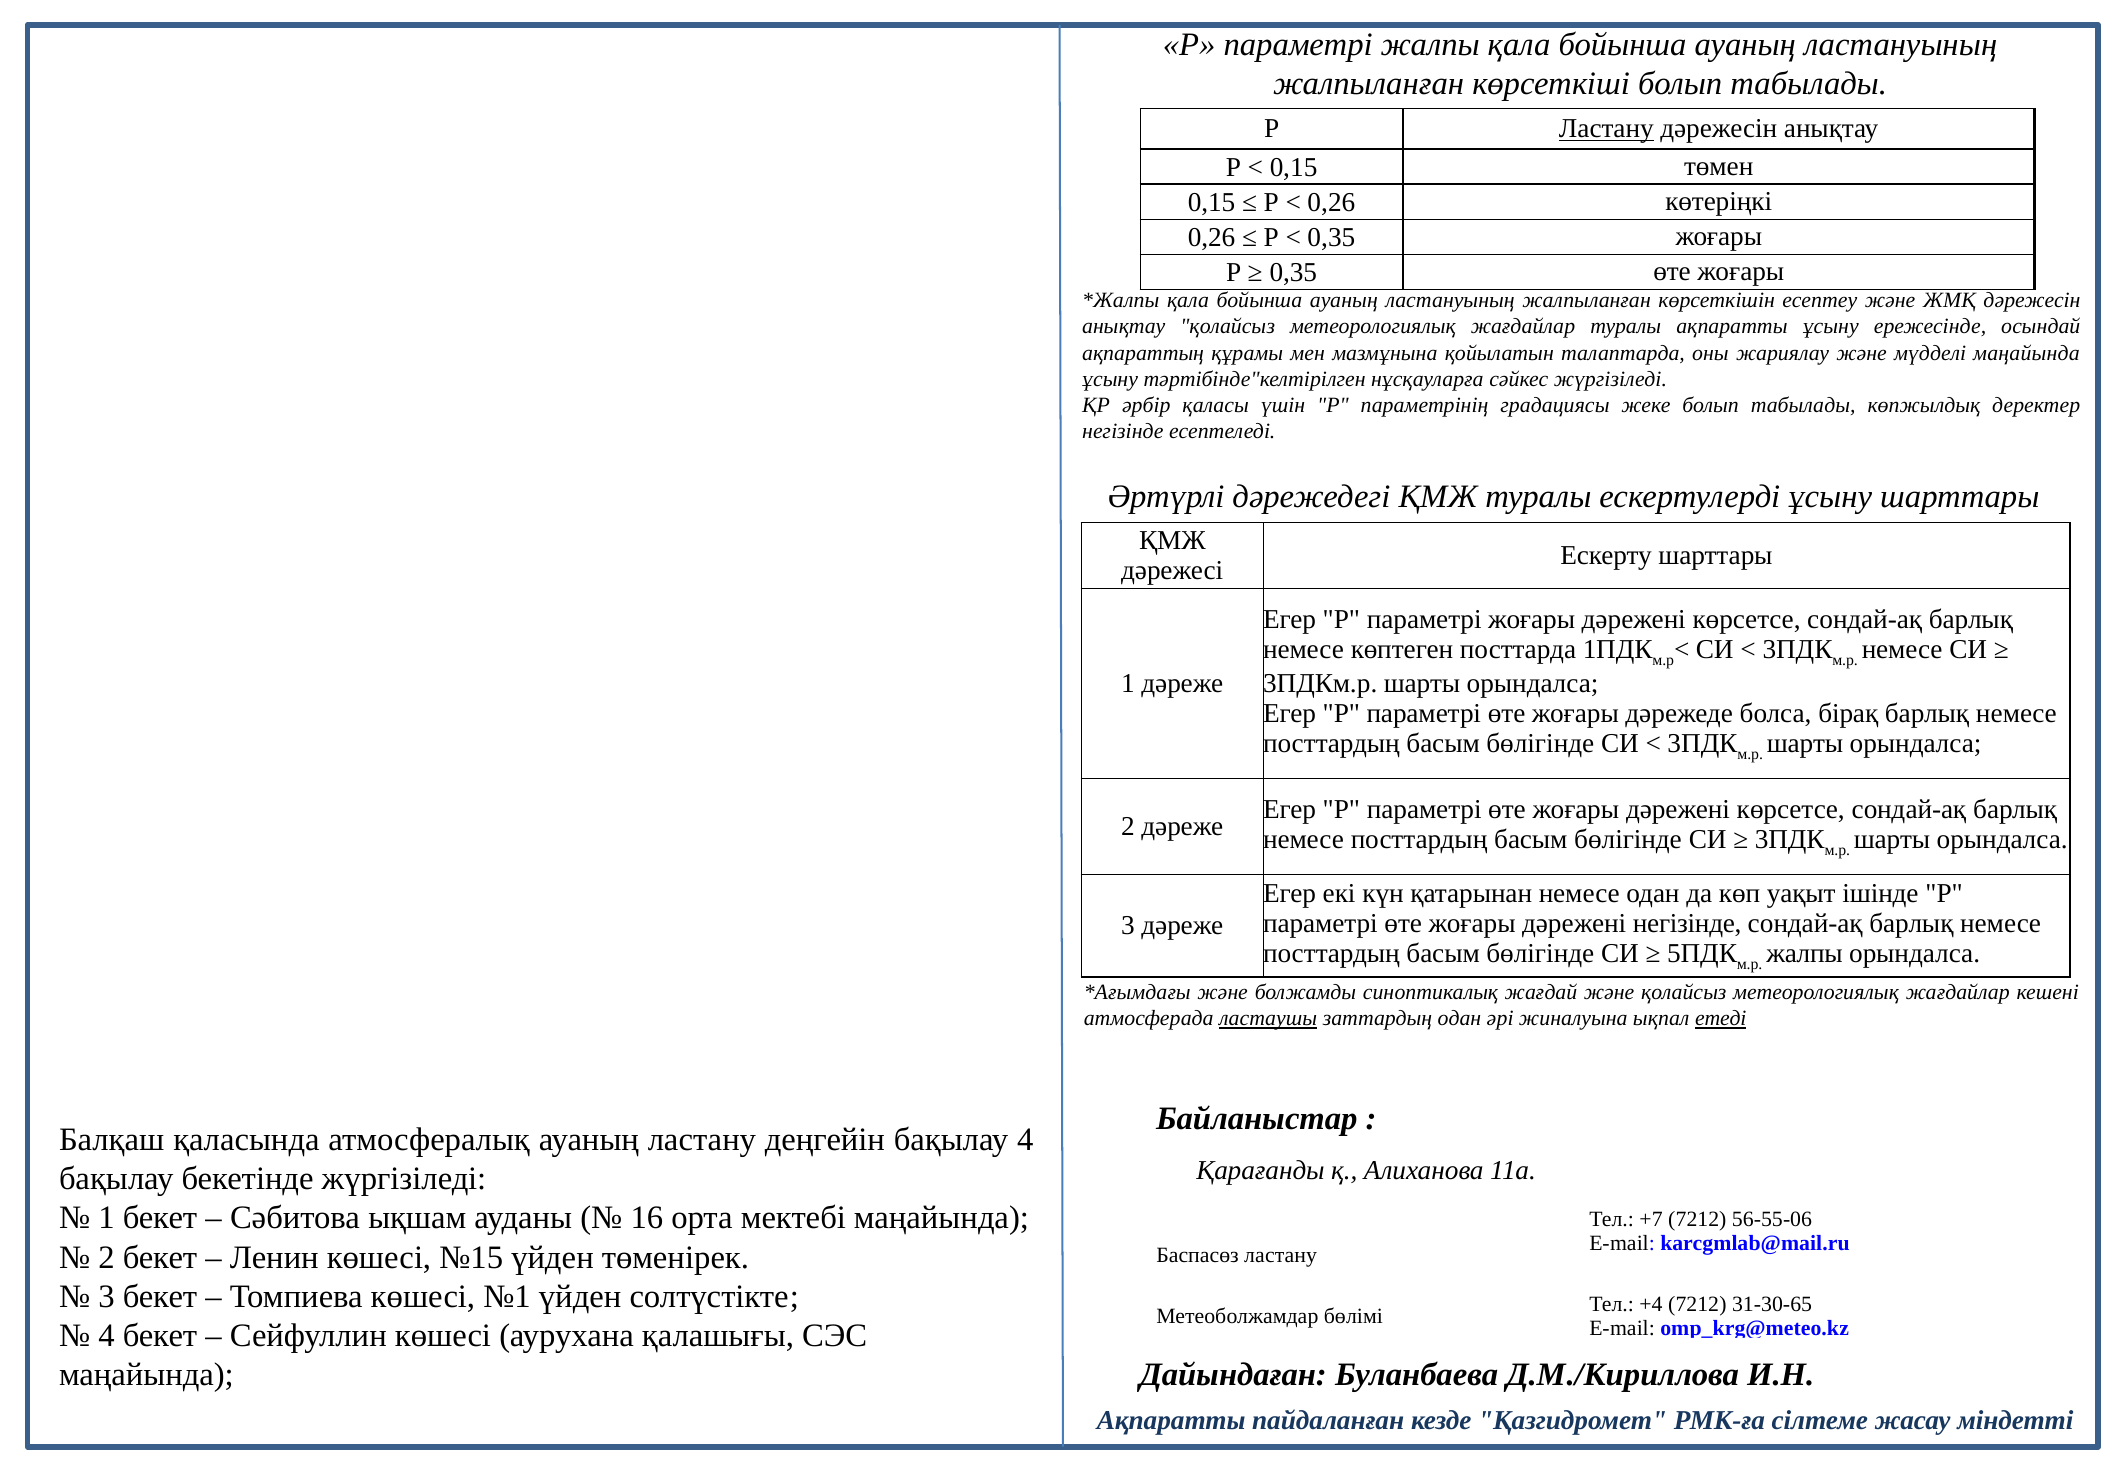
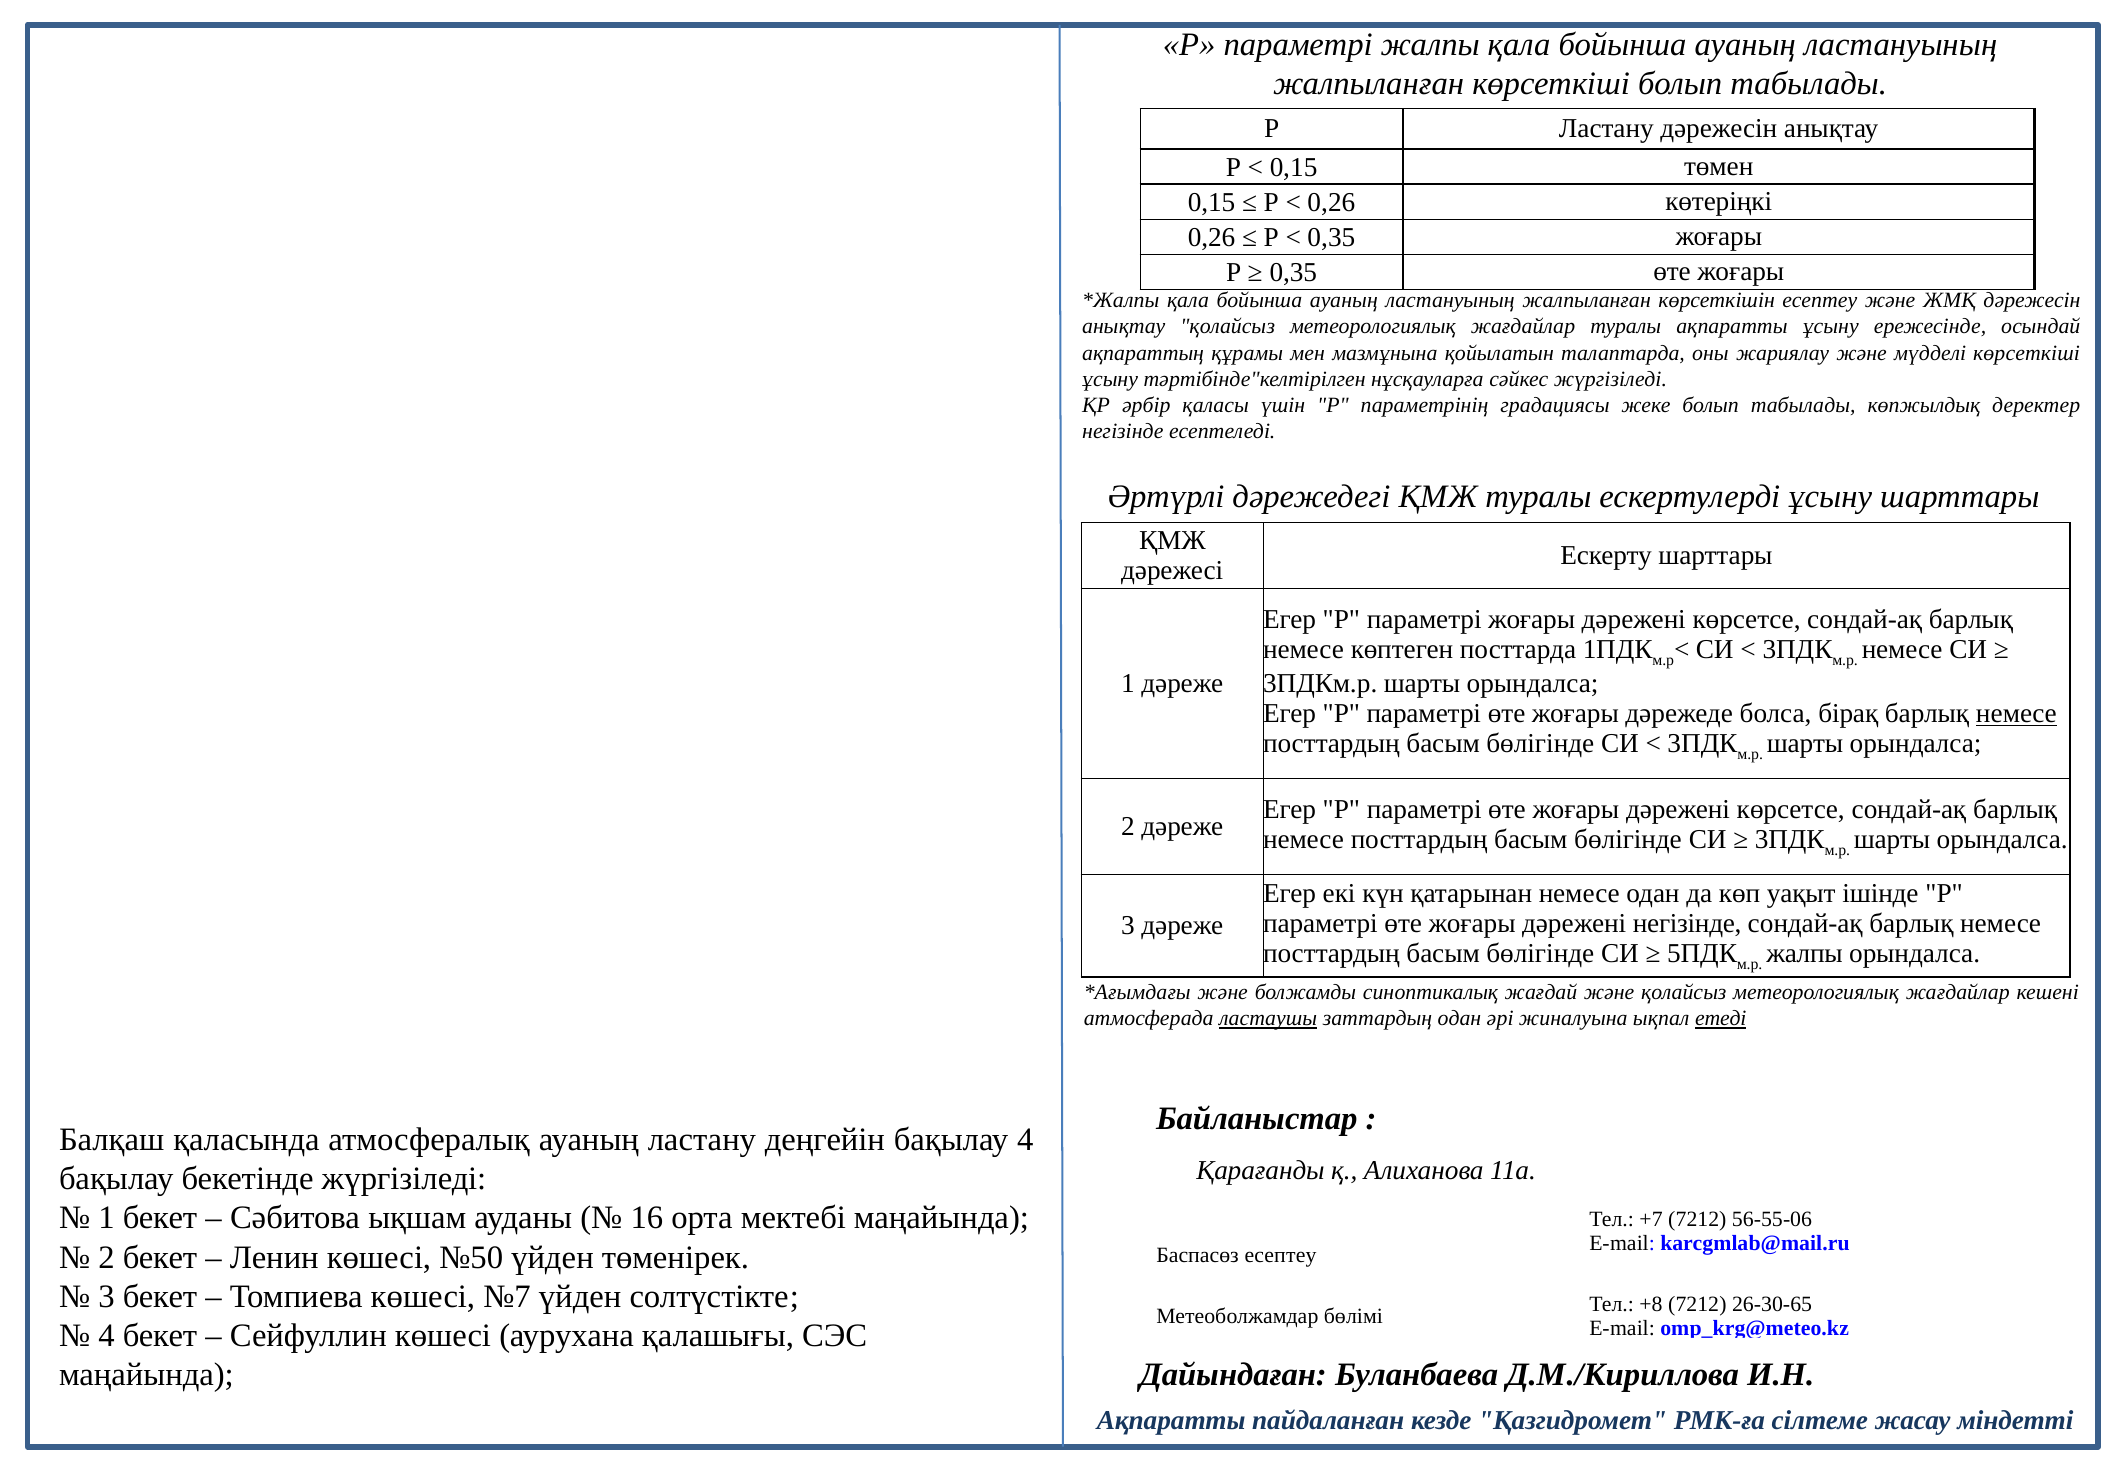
Ластану at (1606, 129) underline: present -> none
мүдделі маңайында: маңайында -> көрсеткіші
немесе at (2016, 714) underline: none -> present
№15: №15 -> №50
Баспасөз ластану: ластану -> есептеу
№1: №1 -> №7
+4: +4 -> +8
31-30-65: 31-30-65 -> 26-30-65
